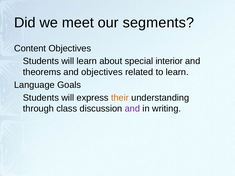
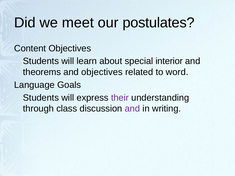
segments: segments -> postulates
to learn: learn -> word
their colour: orange -> purple
